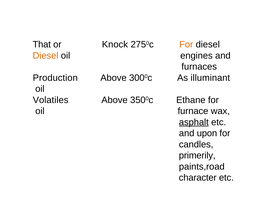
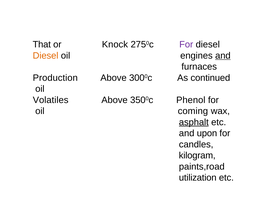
For at (186, 44) colour: orange -> purple
and at (223, 56) underline: none -> present
illuminant: illuminant -> continued
Ethane: Ethane -> Phenol
furnace: furnace -> coming
primerily: primerily -> kilogram
character: character -> utilization
